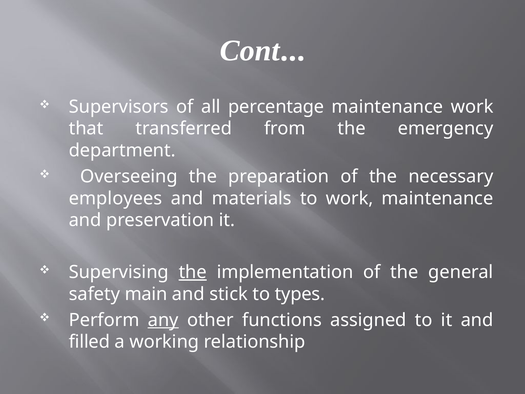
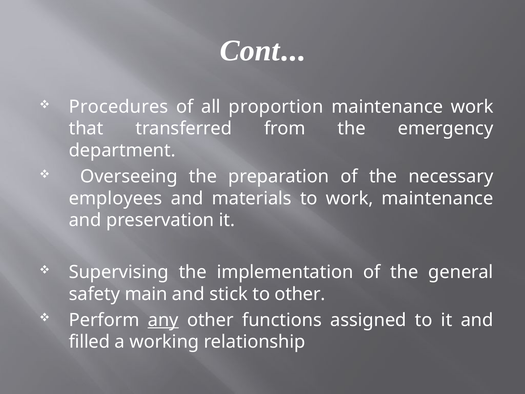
Supervisors: Supervisors -> Procedures
percentage: percentage -> proportion
the at (193, 272) underline: present -> none
to types: types -> other
